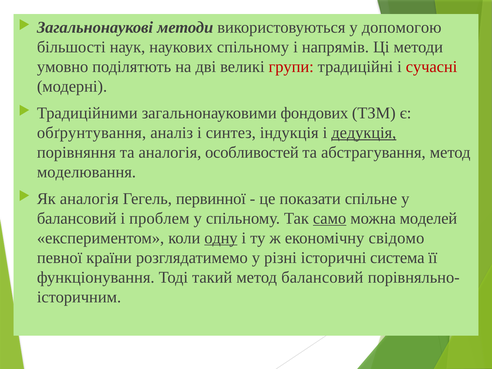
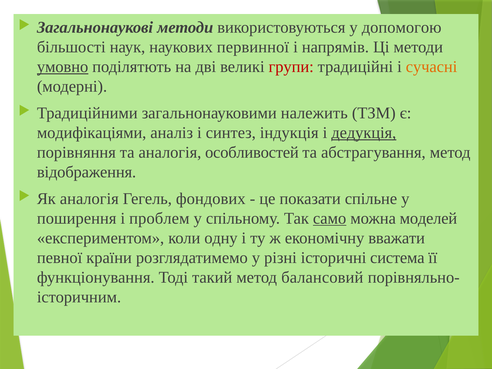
наукових спільному: спільному -> первинної
умовно underline: none -> present
сучасні colour: red -> orange
фондових: фондових -> належить
обґрунтування: обґрунтування -> модифікаціями
моделювання: моделювання -> відображення
первинної: первинної -> фондових
балансовий at (77, 218): балансовий -> поширення
одну underline: present -> none
свідомо: свідомо -> вважати
